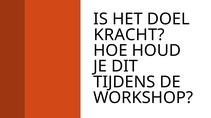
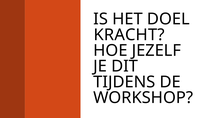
HOUD: HOUD -> JEZELF
